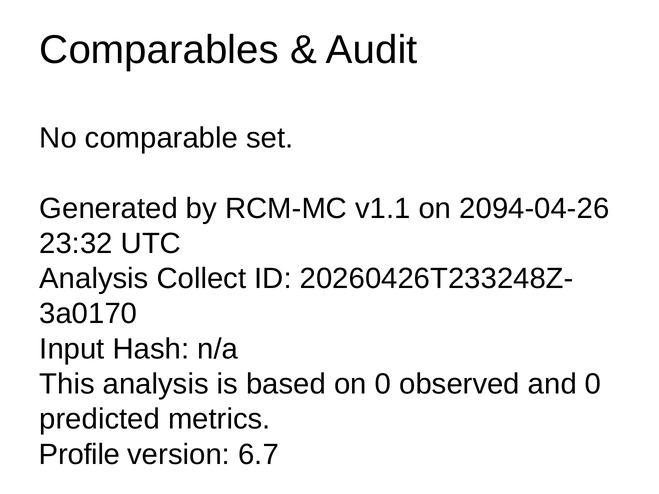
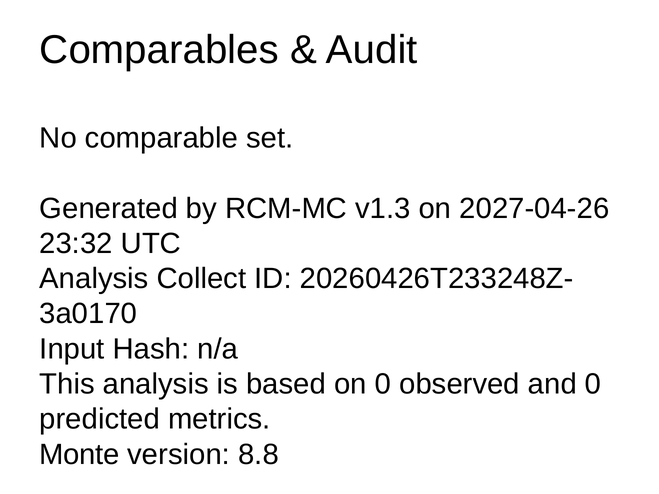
v1.1: v1.1 -> v1.3
2094-04-26: 2094-04-26 -> 2027-04-26
Profile: Profile -> Monte
6.7: 6.7 -> 8.8
